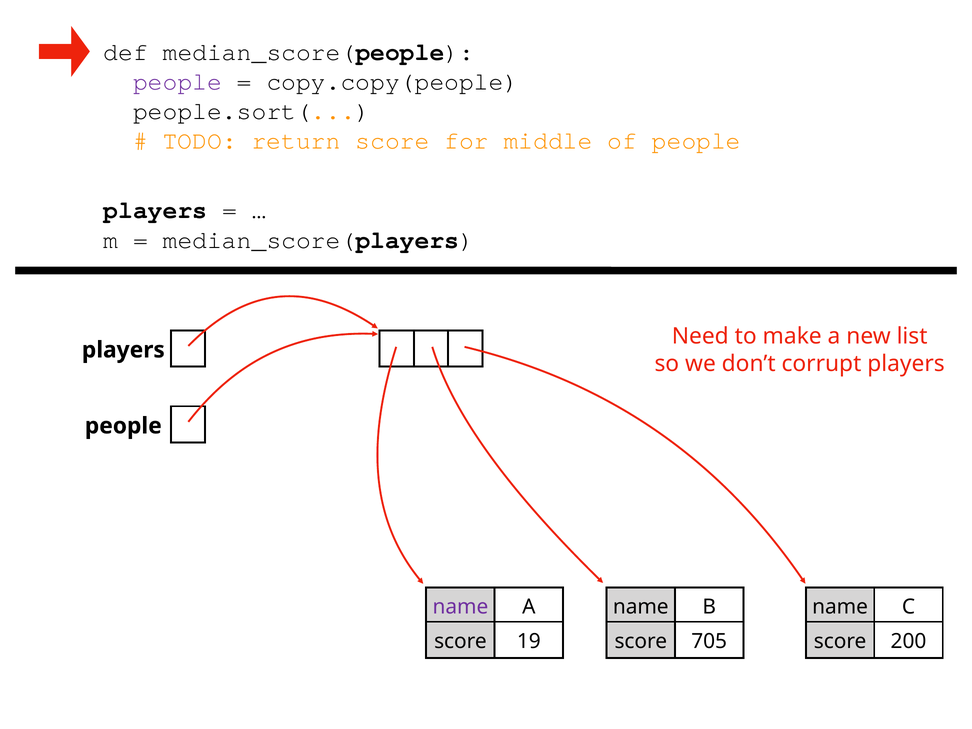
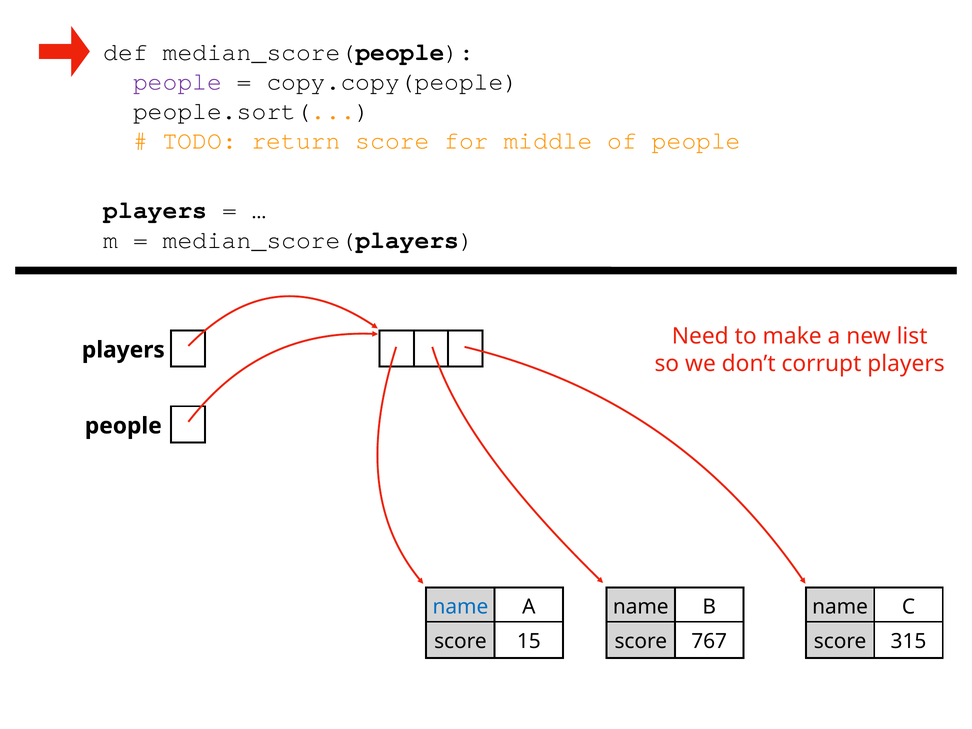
name at (460, 607) colour: purple -> blue
19: 19 -> 15
705: 705 -> 767
200: 200 -> 315
